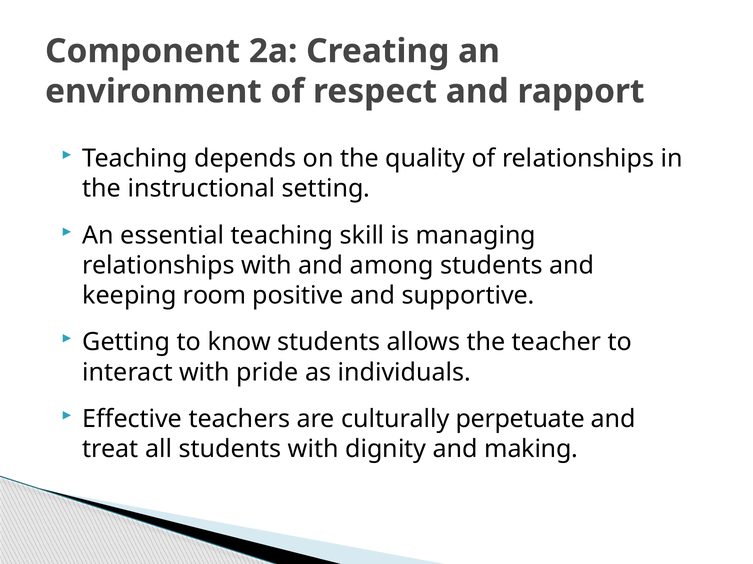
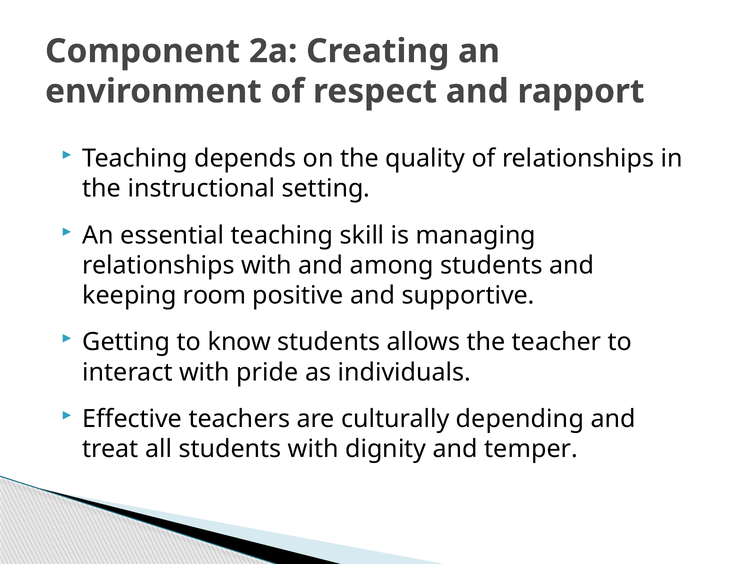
perpetuate: perpetuate -> depending
making: making -> temper
